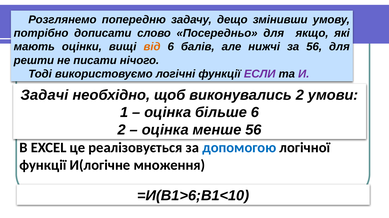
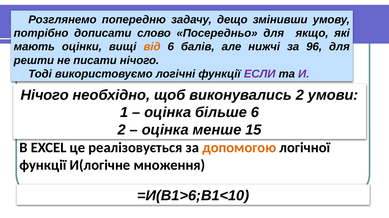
за 56: 56 -> 96
Задачі at (45, 95): Задачі -> Нічого
менше 56: 56 -> 15
допомогою colour: blue -> orange
